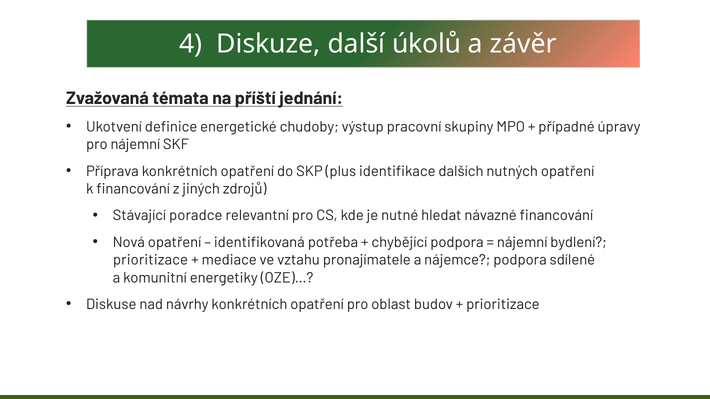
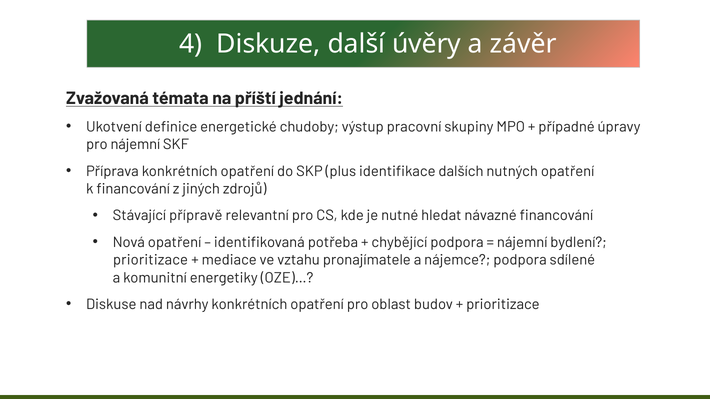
úkolů: úkolů -> úvěry
poradce: poradce -> přípravě
